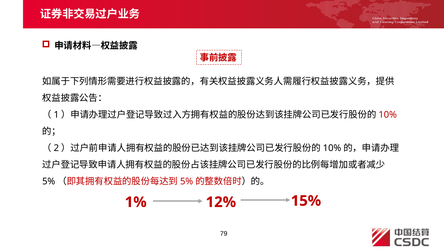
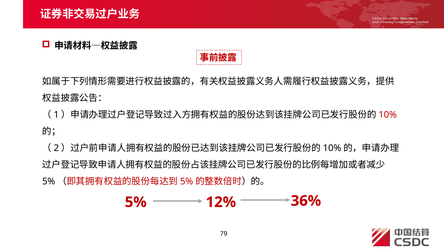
1% at (136, 202): 1% -> 5%
15%: 15% -> 36%
